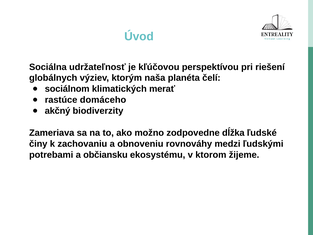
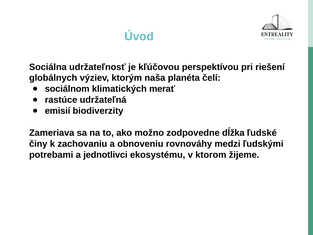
domáceho: domáceho -> udržateľná
akčný: akčný -> emisií
občiansku: občiansku -> jednotlivci
